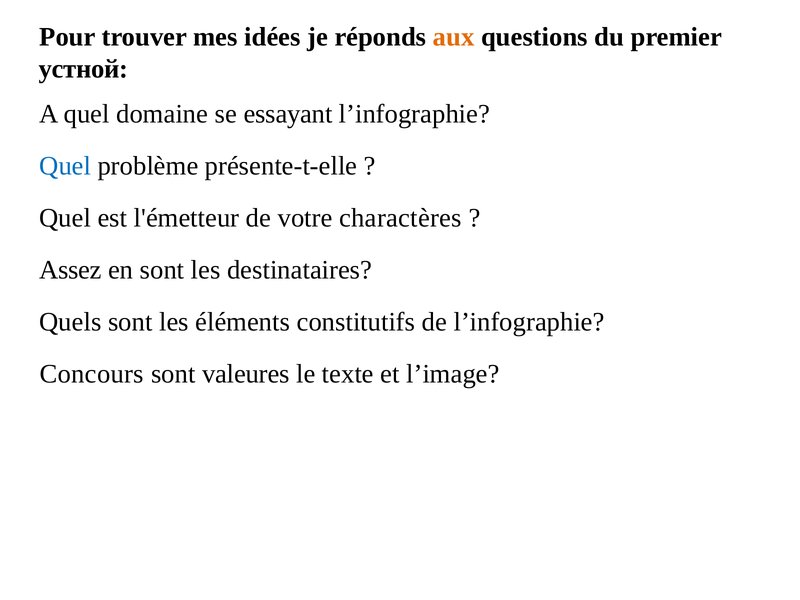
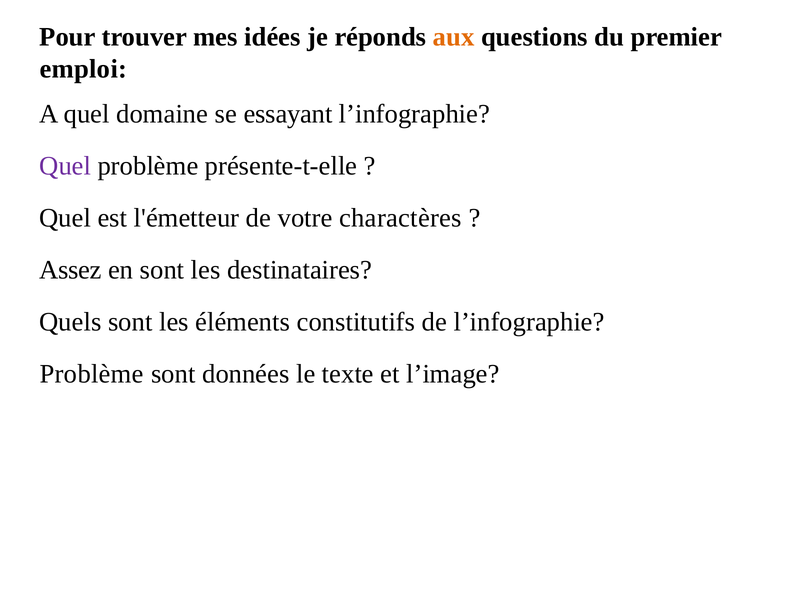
устной: устной -> emploi
Quel at (65, 166) colour: blue -> purple
Concours at (92, 374): Concours -> Problème
valeures: valeures -> données
